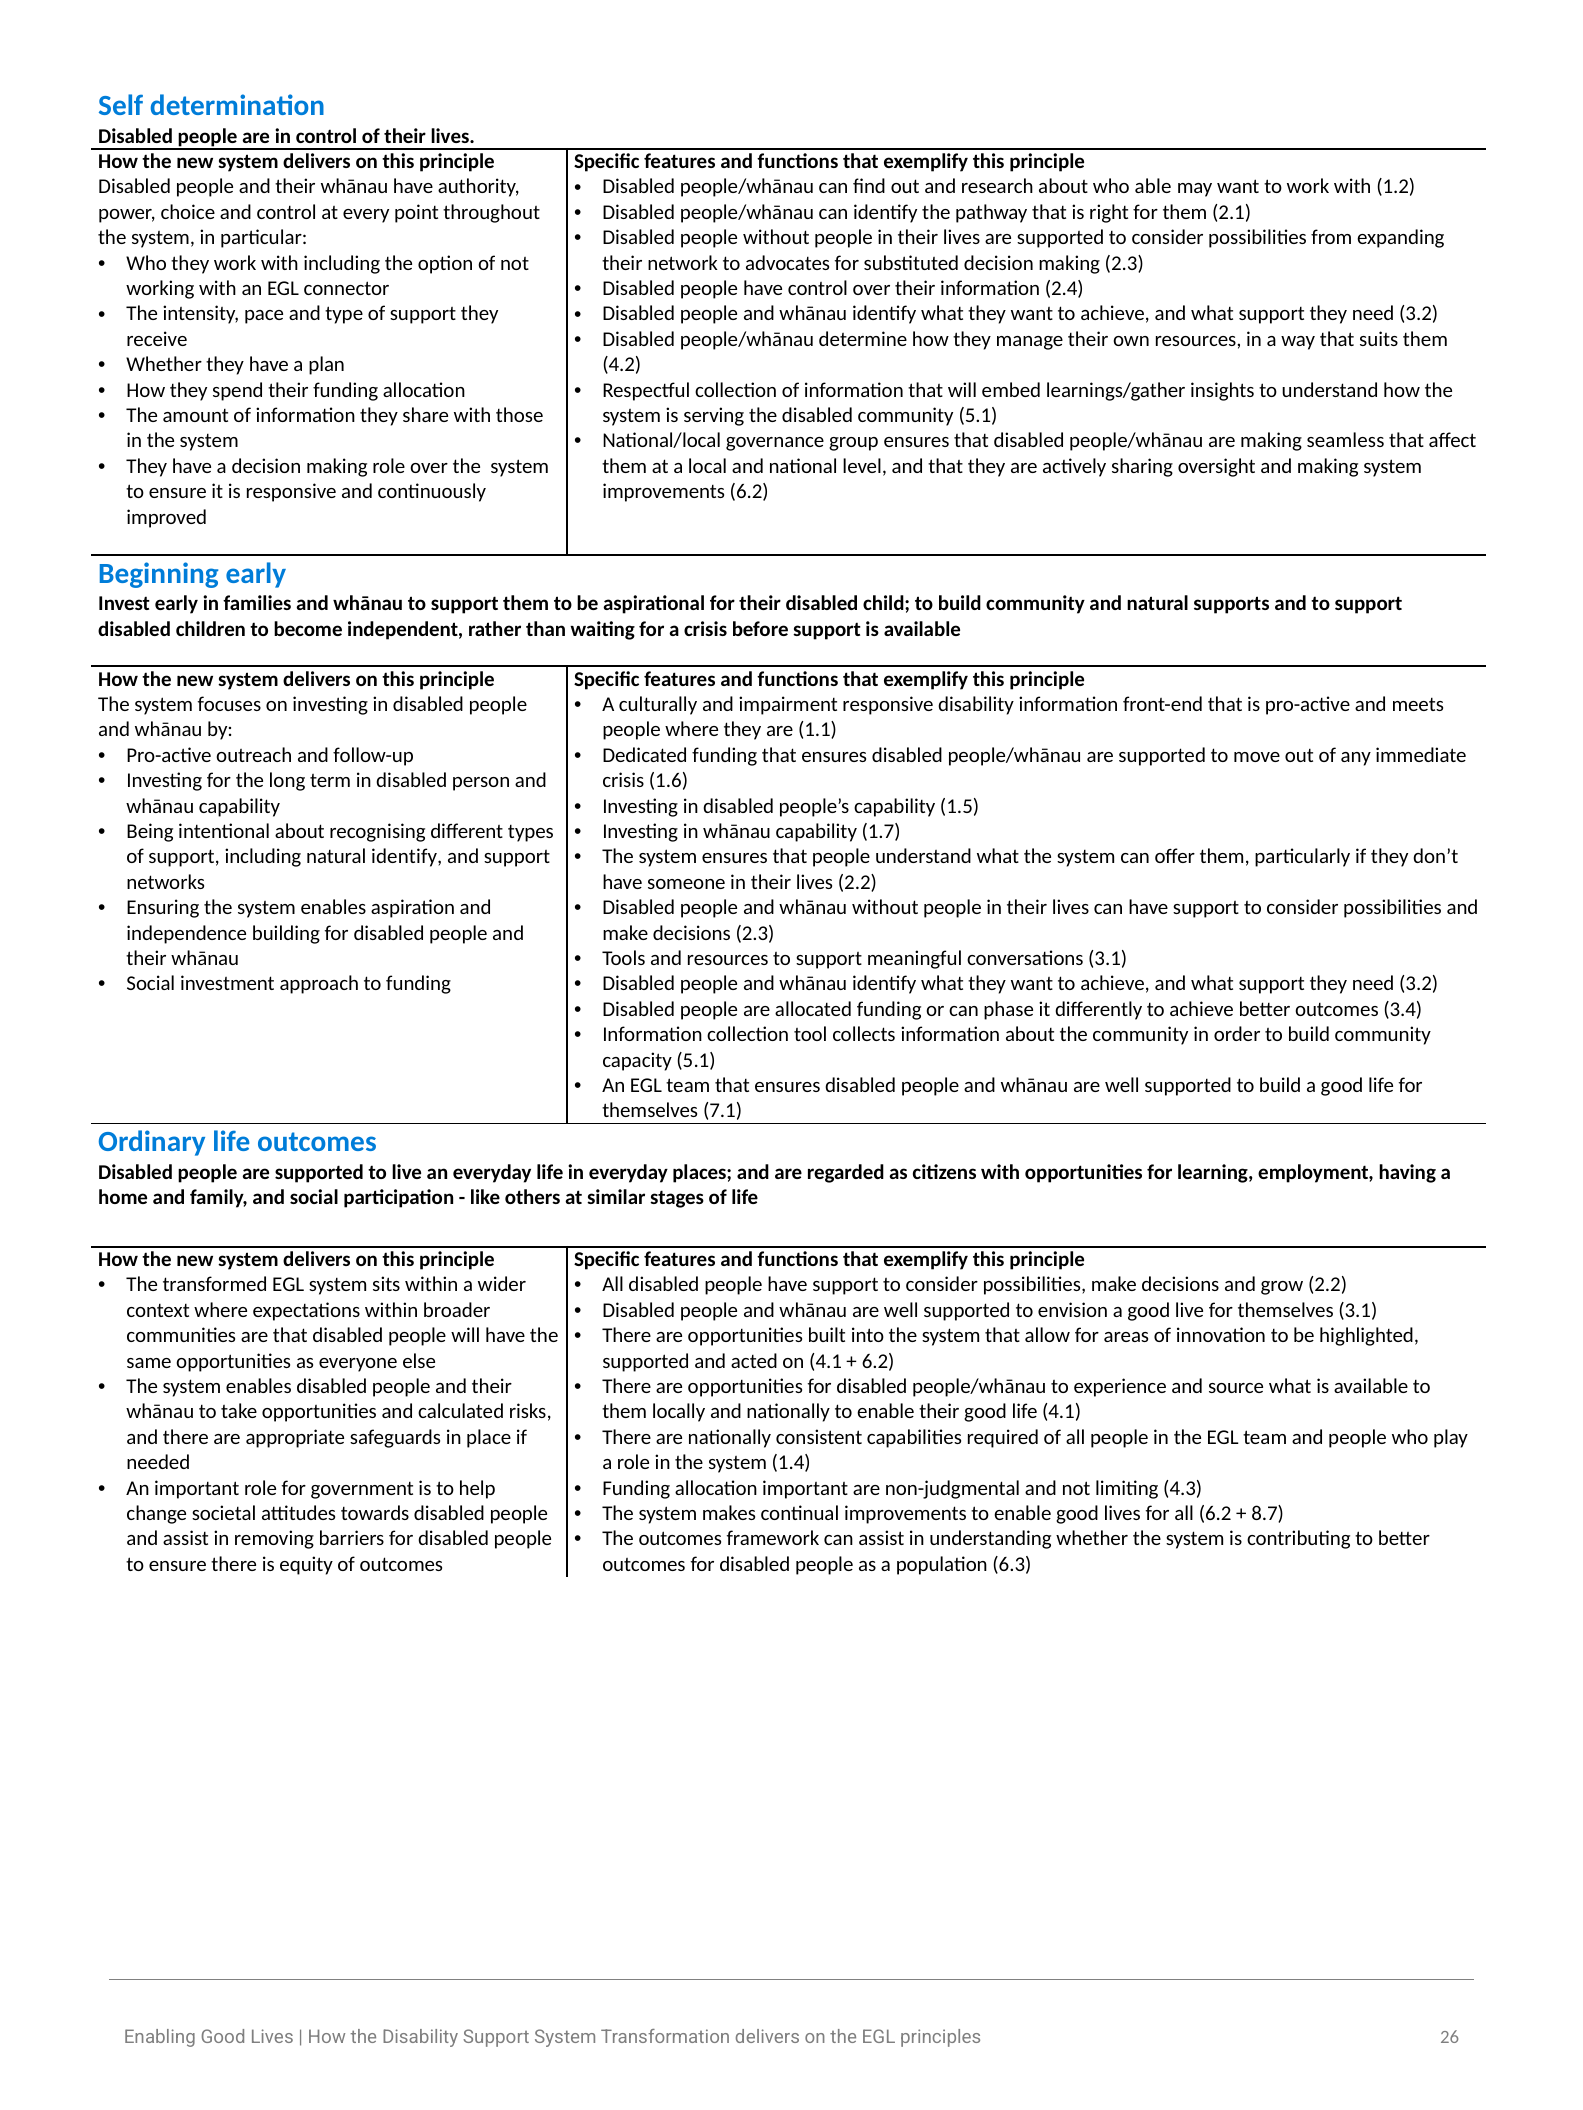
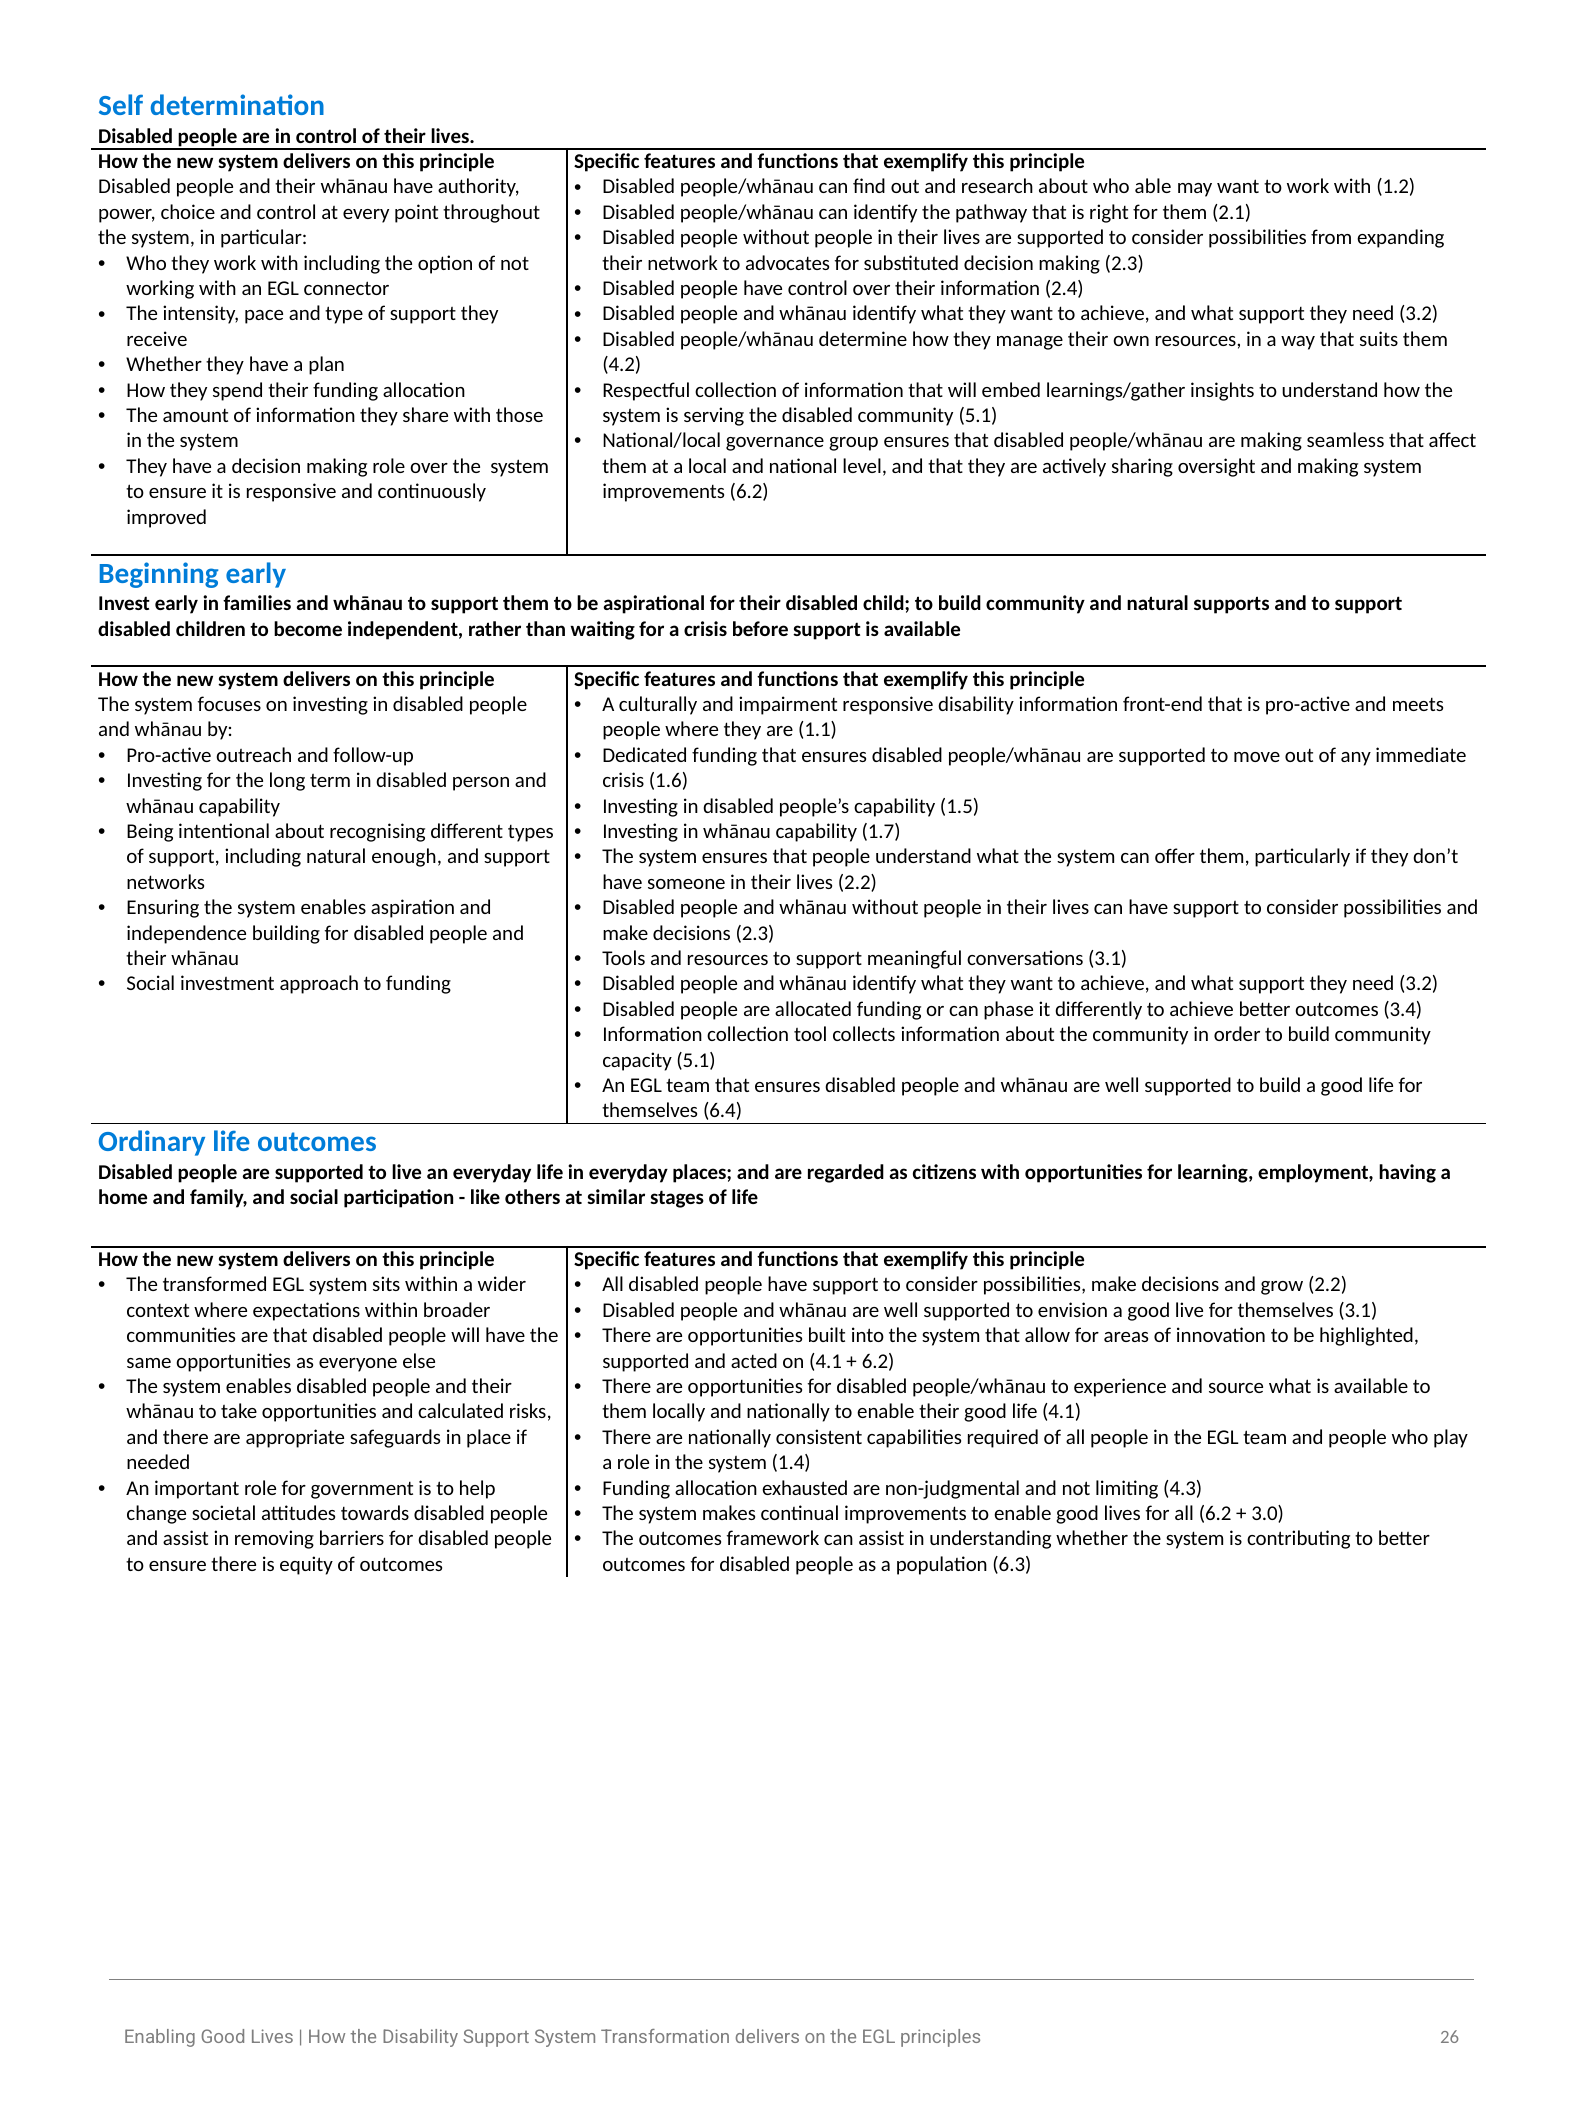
natural identify: identify -> enough
7.1: 7.1 -> 6.4
allocation important: important -> exhausted
8.7: 8.7 -> 3.0
